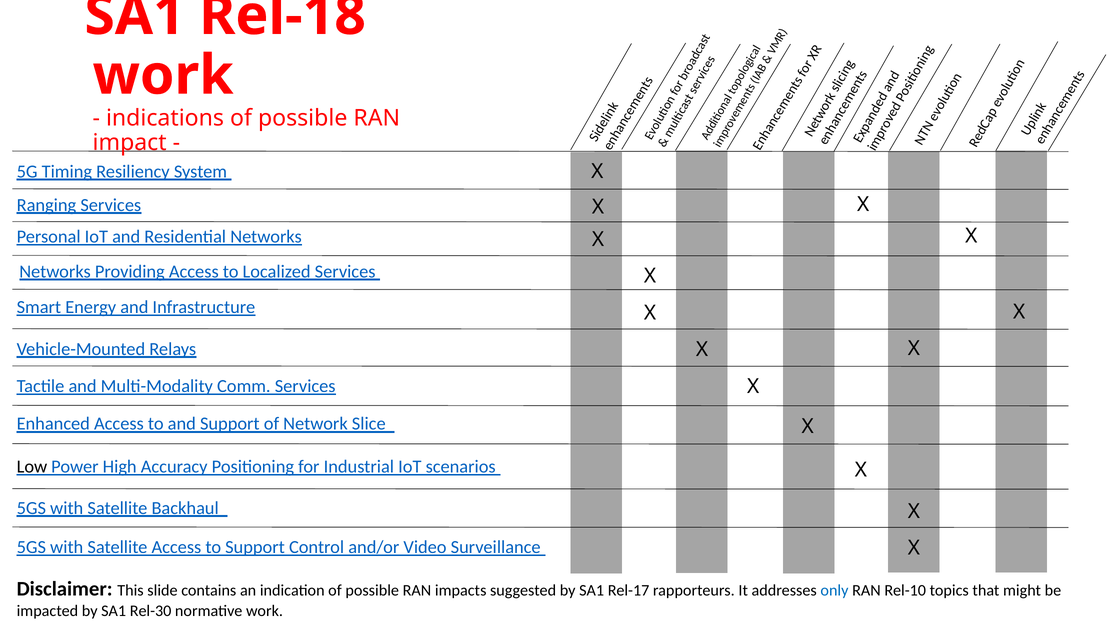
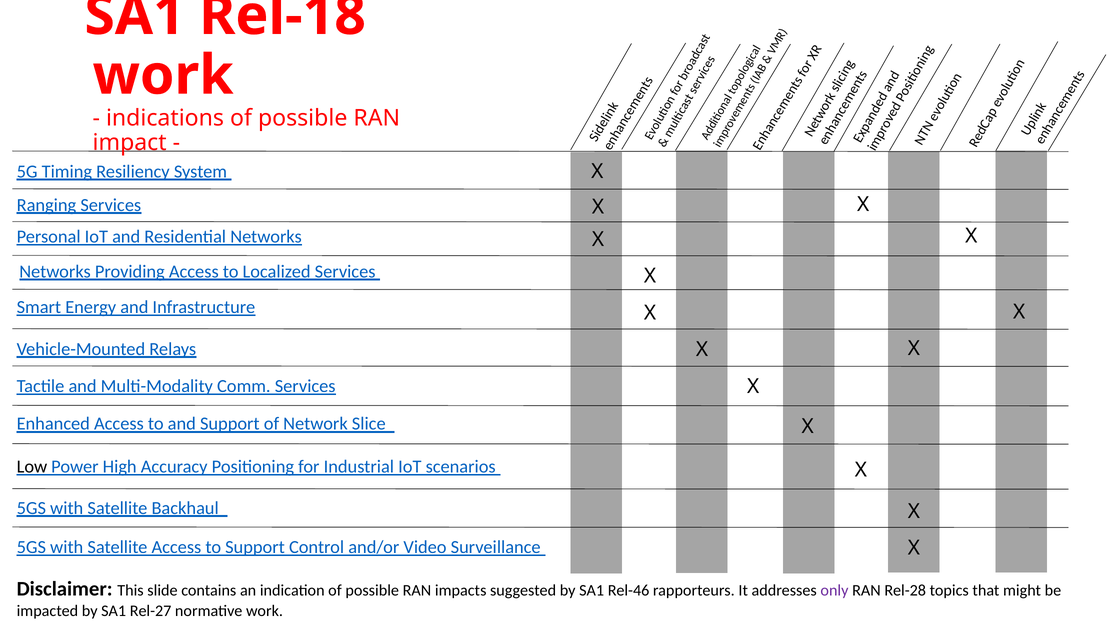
Rel-17: Rel-17 -> Rel-46
only colour: blue -> purple
Rel-10: Rel-10 -> Rel-28
Rel-30: Rel-30 -> Rel-27
